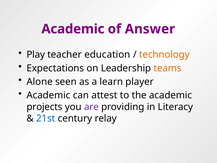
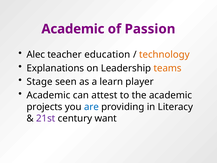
Answer: Answer -> Passion
Play: Play -> Alec
Expectations: Expectations -> Explanations
Alone: Alone -> Stage
are colour: purple -> blue
21st colour: blue -> purple
relay: relay -> want
